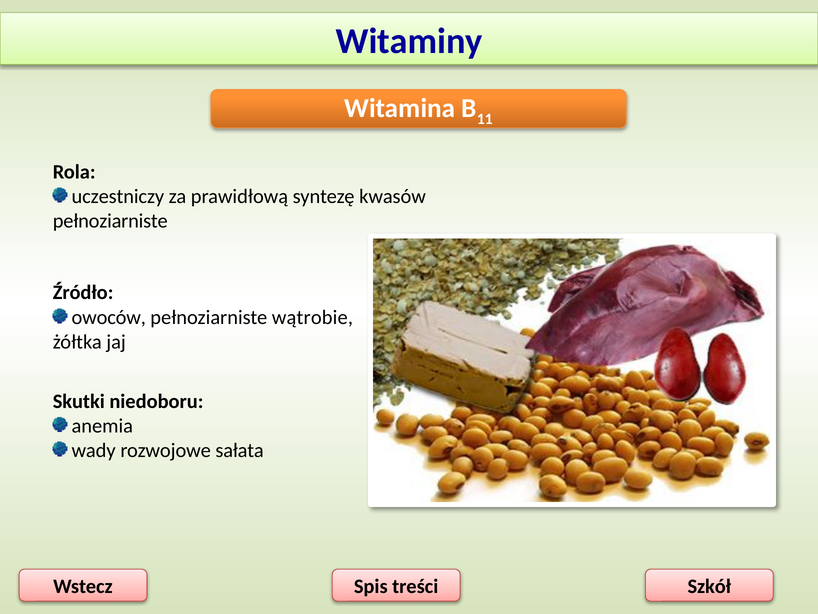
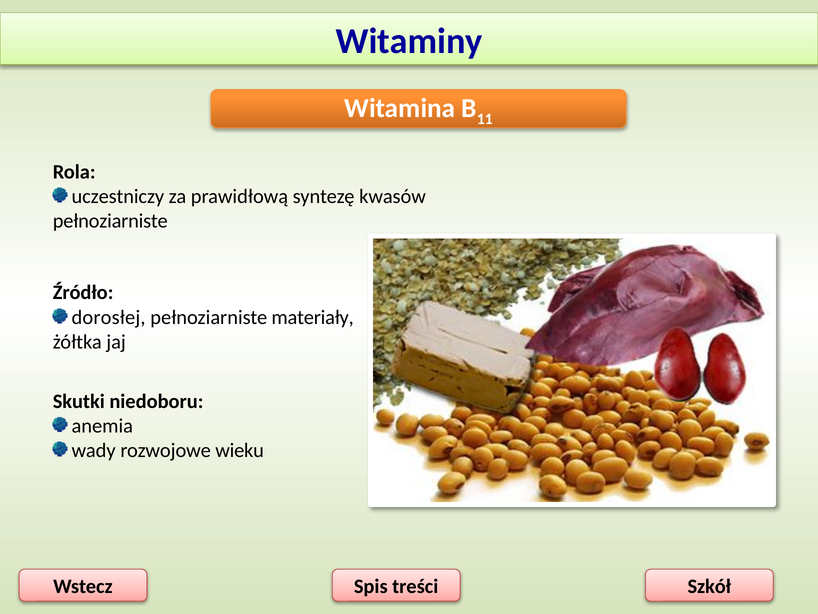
owoców: owoców -> dorosłej
wątrobie: wątrobie -> materiały
sałata: sałata -> wieku
